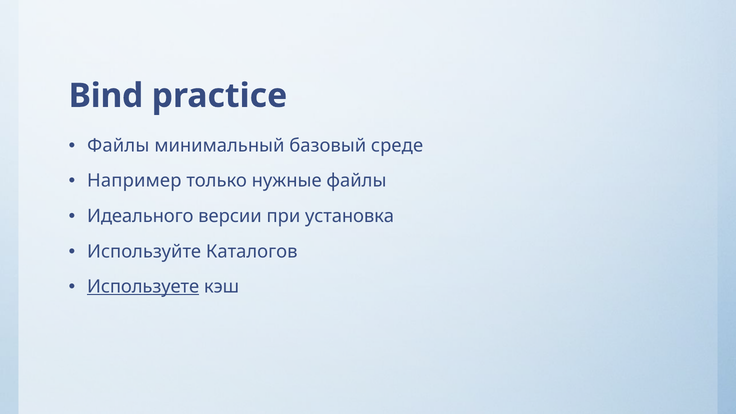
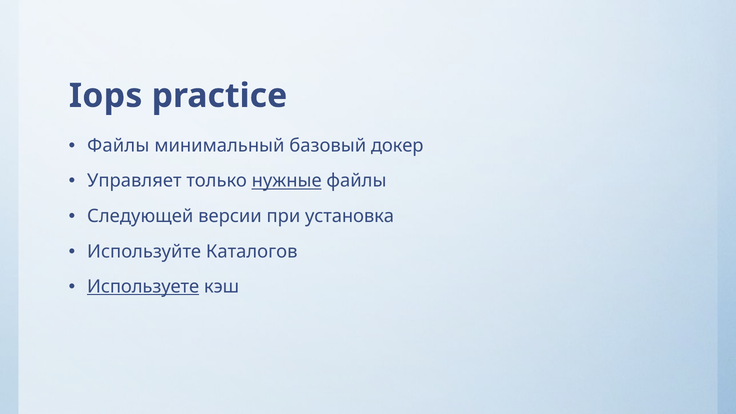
Bind: Bind -> Iops
среде: среде -> докер
Например: Например -> Управляет
нужные underline: none -> present
Идеального: Идеального -> Следующей
